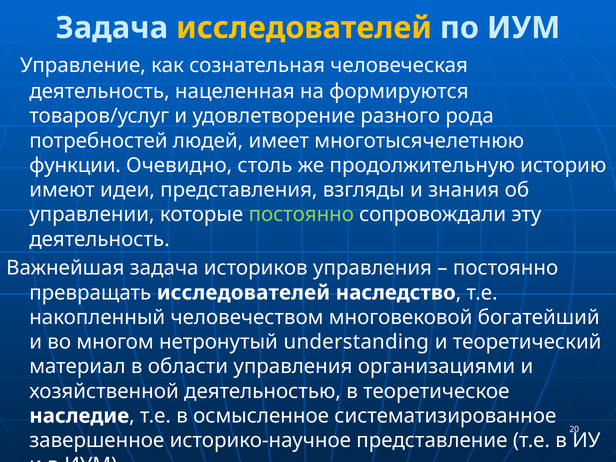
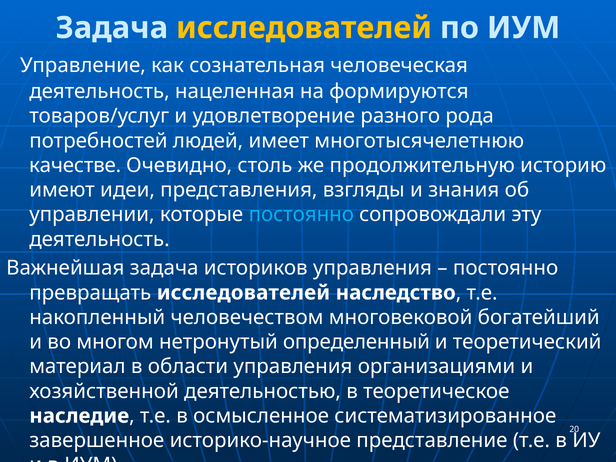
функции: функции -> качестве
постоянно at (301, 215) colour: light green -> light blue
understanding: understanding -> определенный
